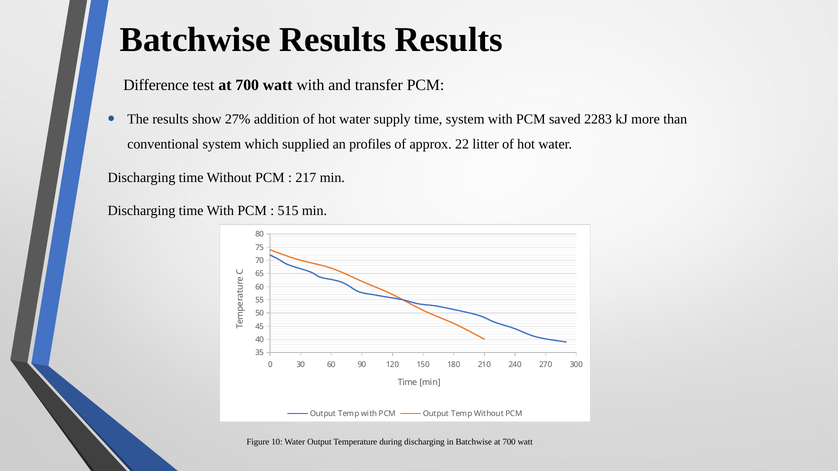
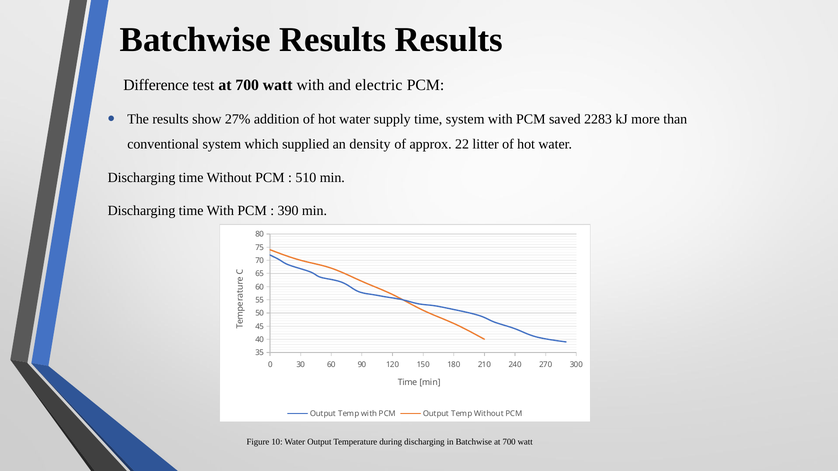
transfer: transfer -> electric
profiles: profiles -> density
217: 217 -> 510
515: 515 -> 390
